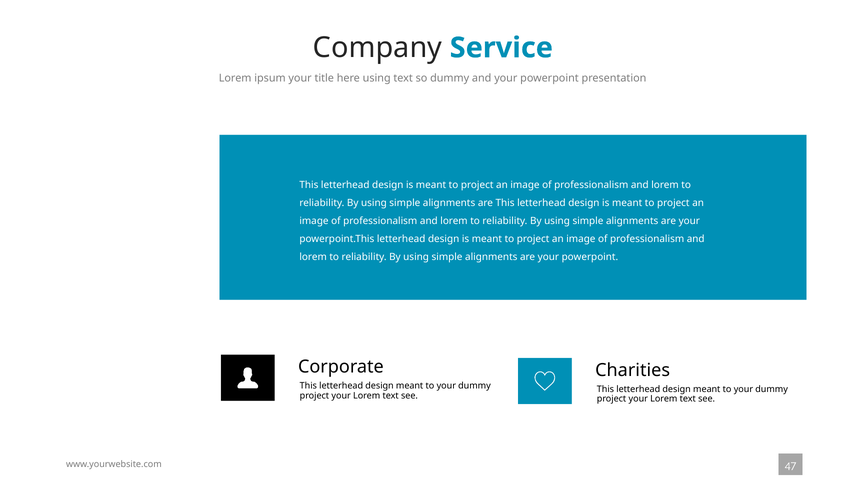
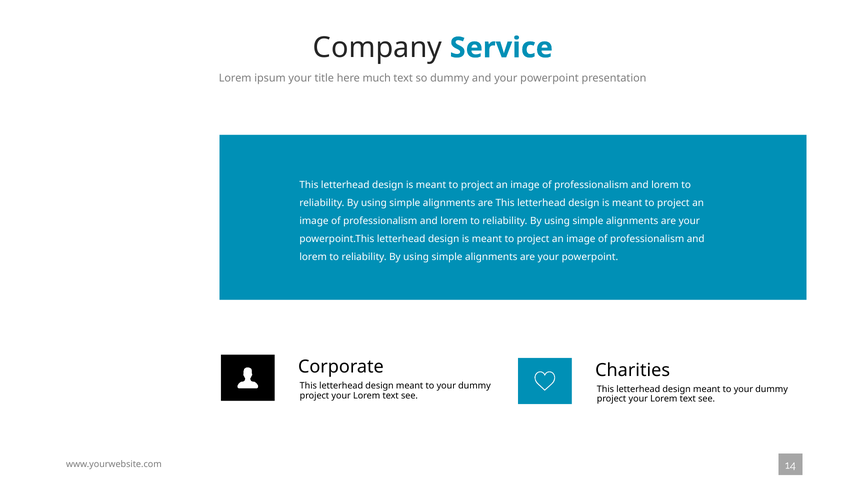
here using: using -> much
47: 47 -> 14
